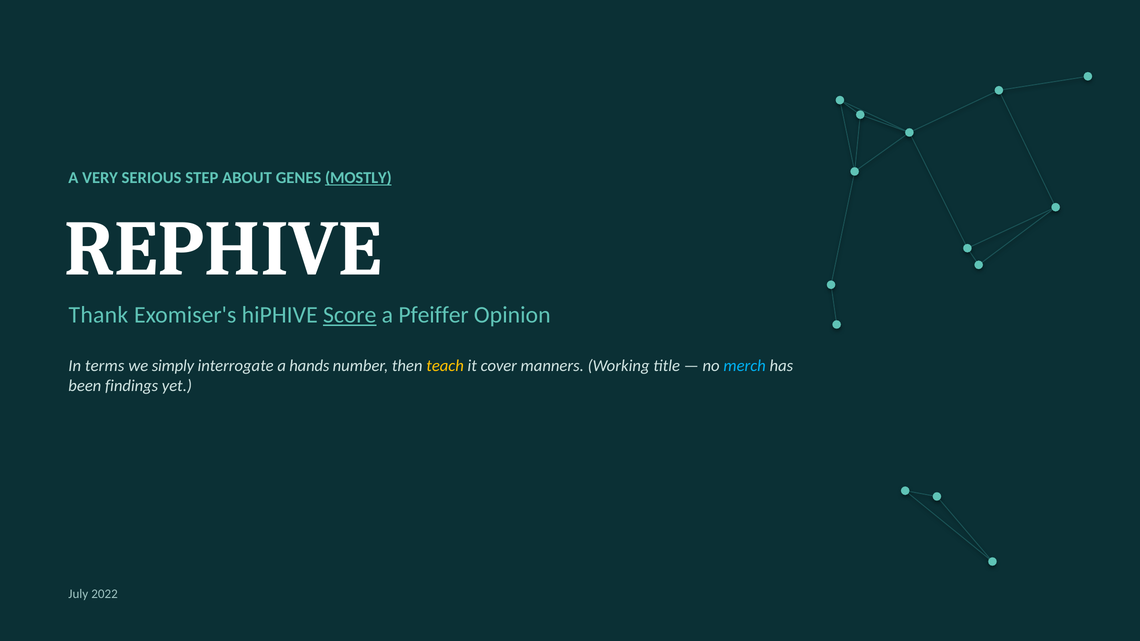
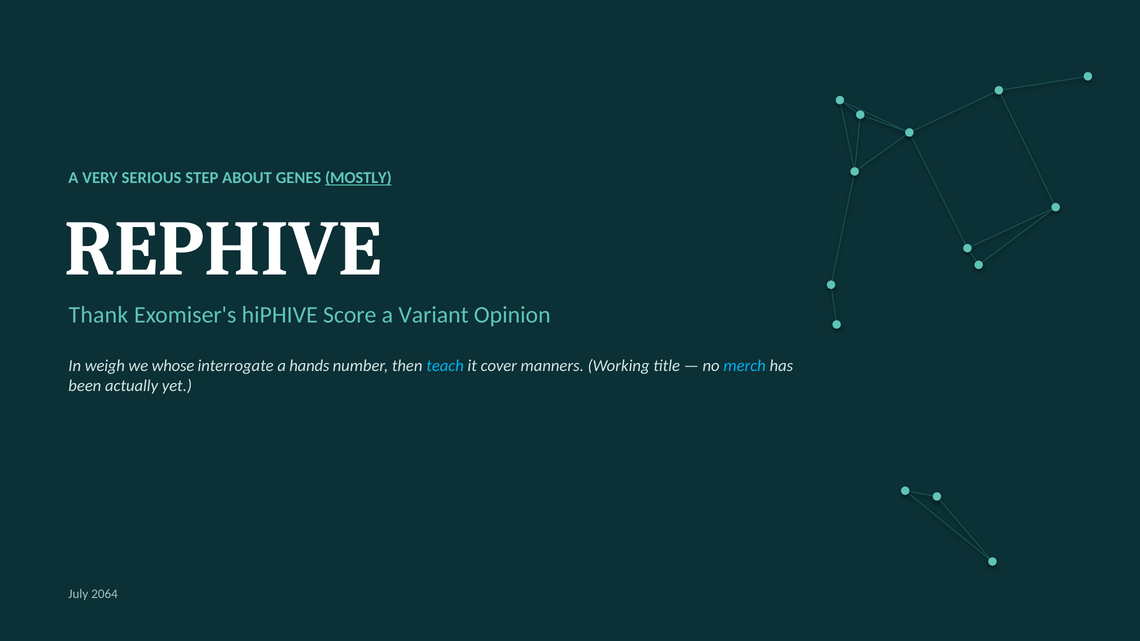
Score underline: present -> none
Pfeiffer: Pfeiffer -> Variant
terms: terms -> weigh
simply: simply -> whose
teach colour: yellow -> light blue
findings: findings -> actually
2022: 2022 -> 2064
